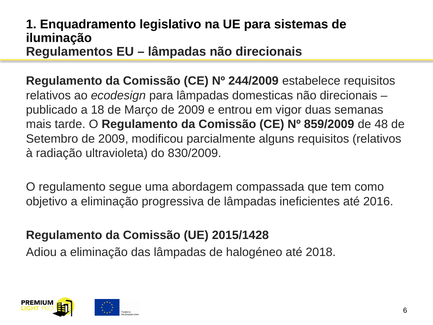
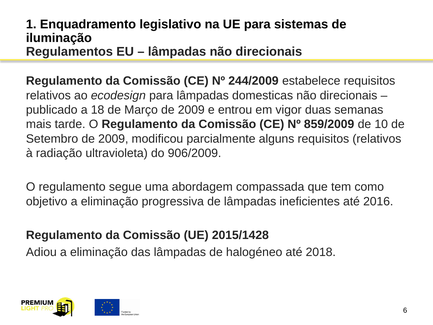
48: 48 -> 10
830/2009: 830/2009 -> 906/2009
